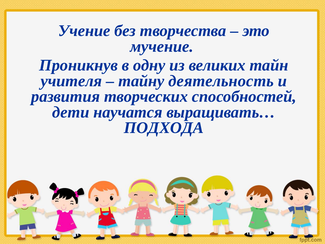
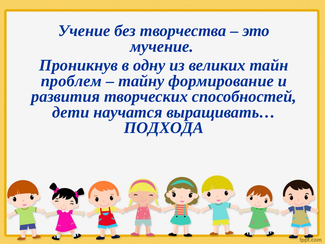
учителя: учителя -> проблем
деятельность: деятельность -> формирование
